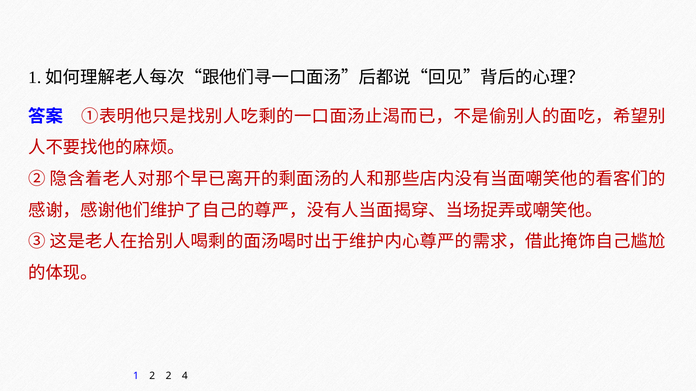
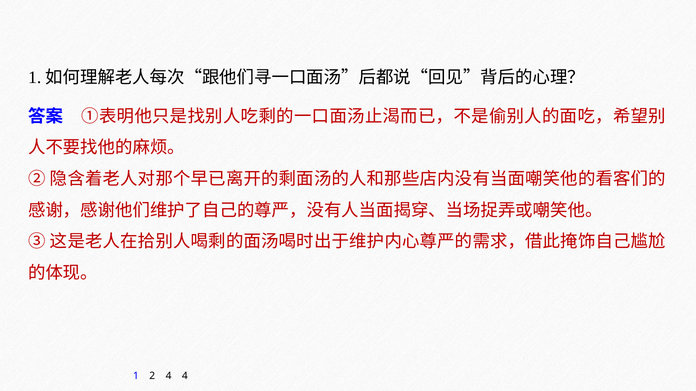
2 2: 2 -> 4
